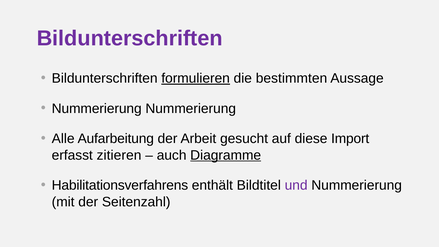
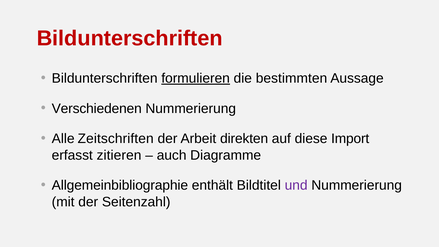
Bildunterschriften at (130, 38) colour: purple -> red
Nummerierung at (97, 108): Nummerierung -> Verschiedenen
Aufarbeitung: Aufarbeitung -> Zeitschriften
gesucht: gesucht -> direkten
Diagramme underline: present -> none
Habilitationsverfahrens: Habilitationsverfahrens -> Allgemeinbibliographie
